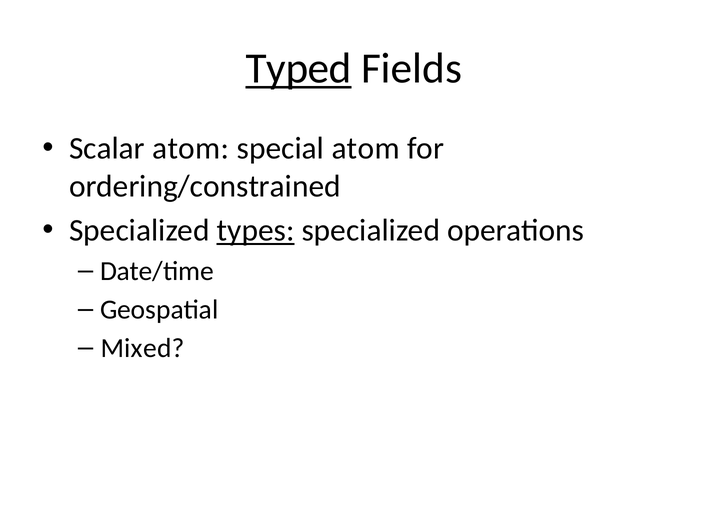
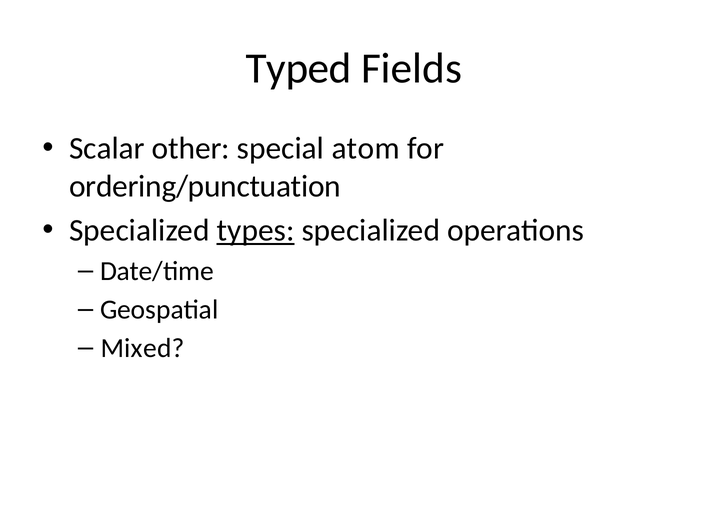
Typed underline: present -> none
Scalar atom: atom -> other
ordering/constrained: ordering/constrained -> ordering/punctuation
